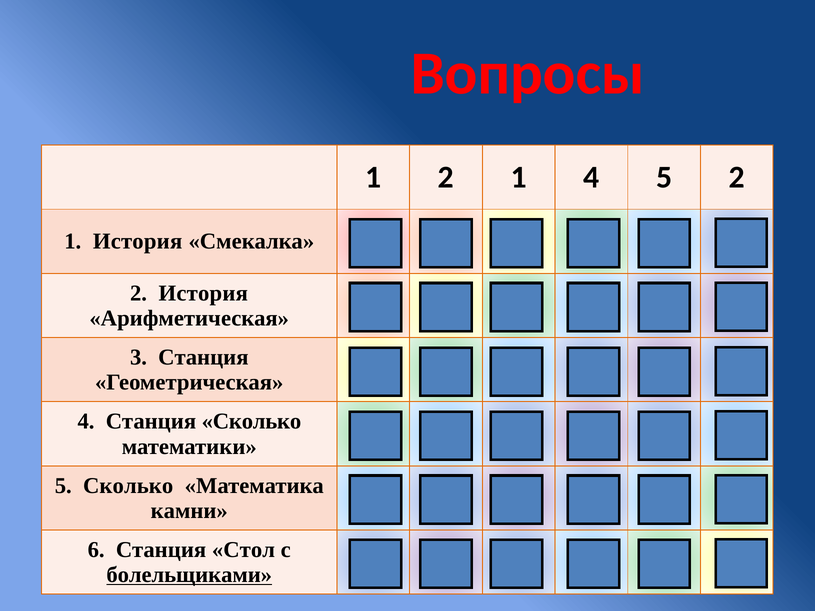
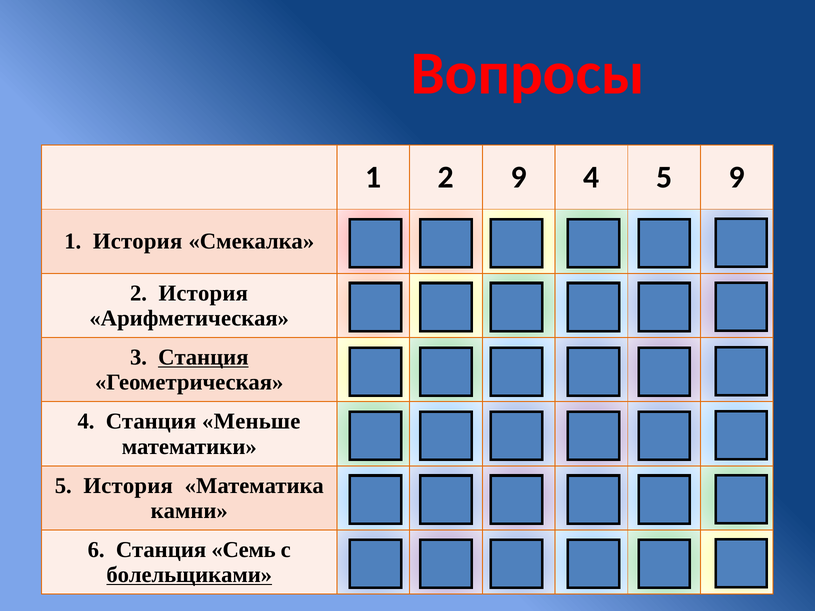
1 2 1: 1 -> 9
5 2: 2 -> 9
Станция at (203, 357) underline: none -> present
Станция Сколько: Сколько -> Меньше
5 Сколько: Сколько -> История
Стол: Стол -> Семь
